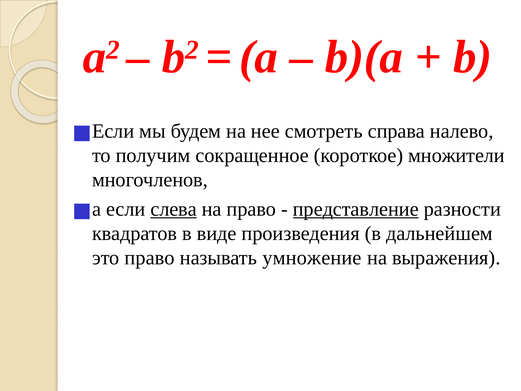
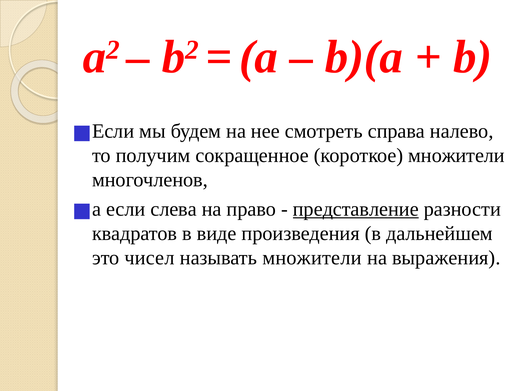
слева underline: present -> none
это право: право -> чисел
называть умножение: умножение -> множители
